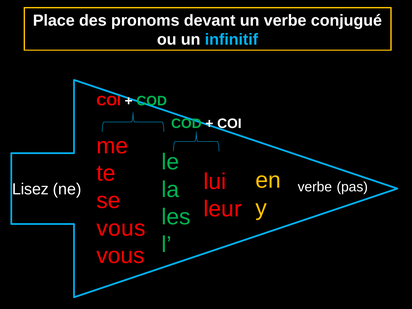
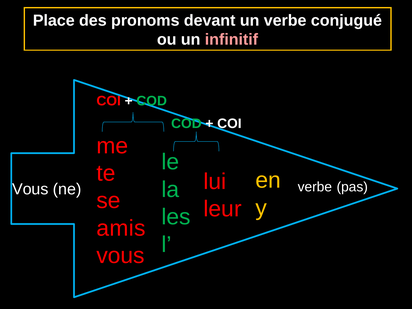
infinitif colour: light blue -> pink
Lisez at (30, 189): Lisez -> Vous
vous at (121, 228): vous -> amis
